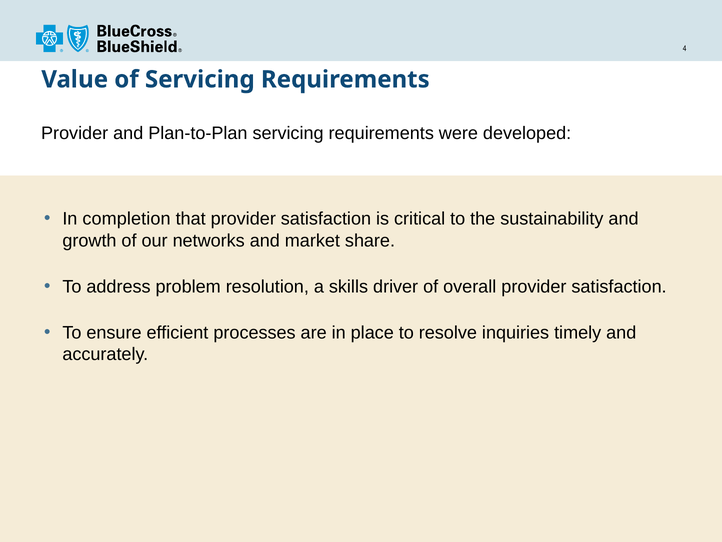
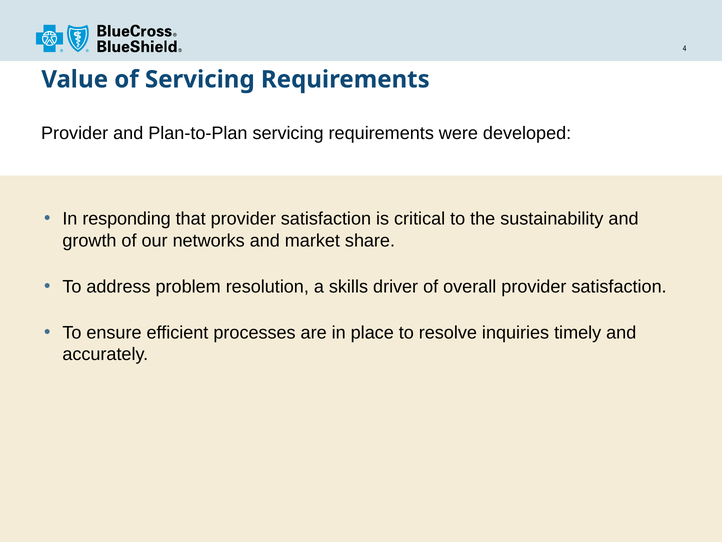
completion: completion -> responding
